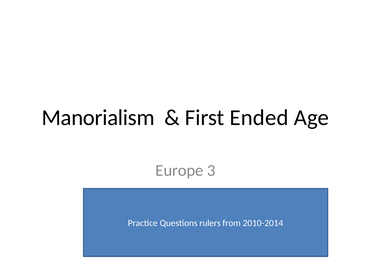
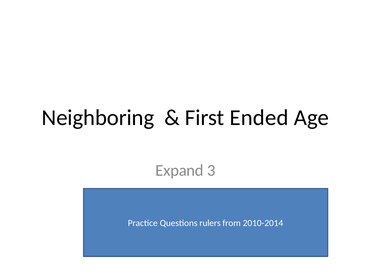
Manorialism: Manorialism -> Neighboring
Europe: Europe -> Expand
